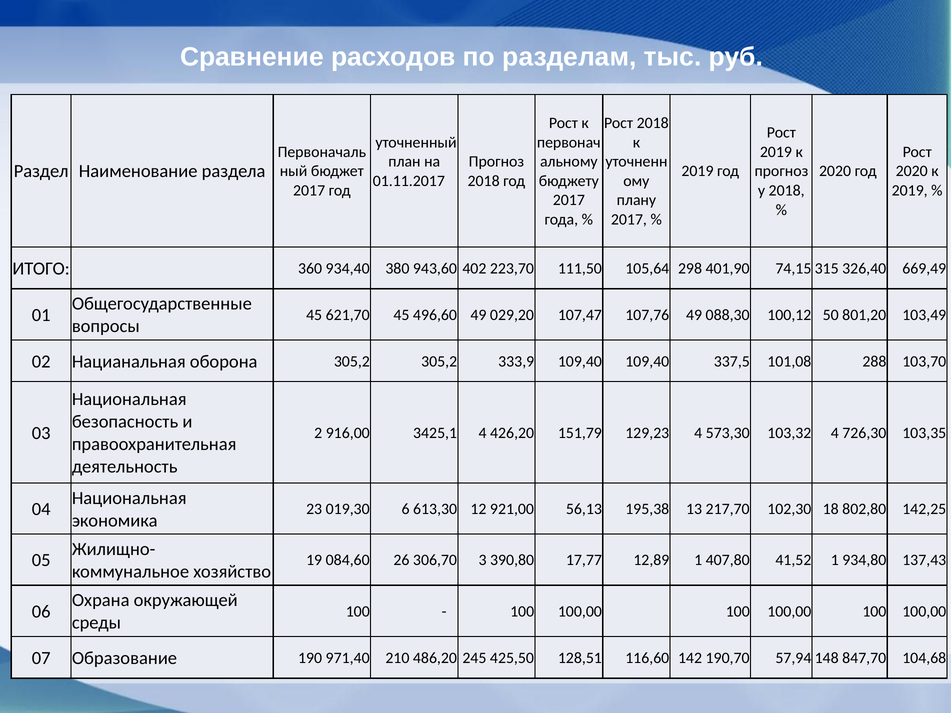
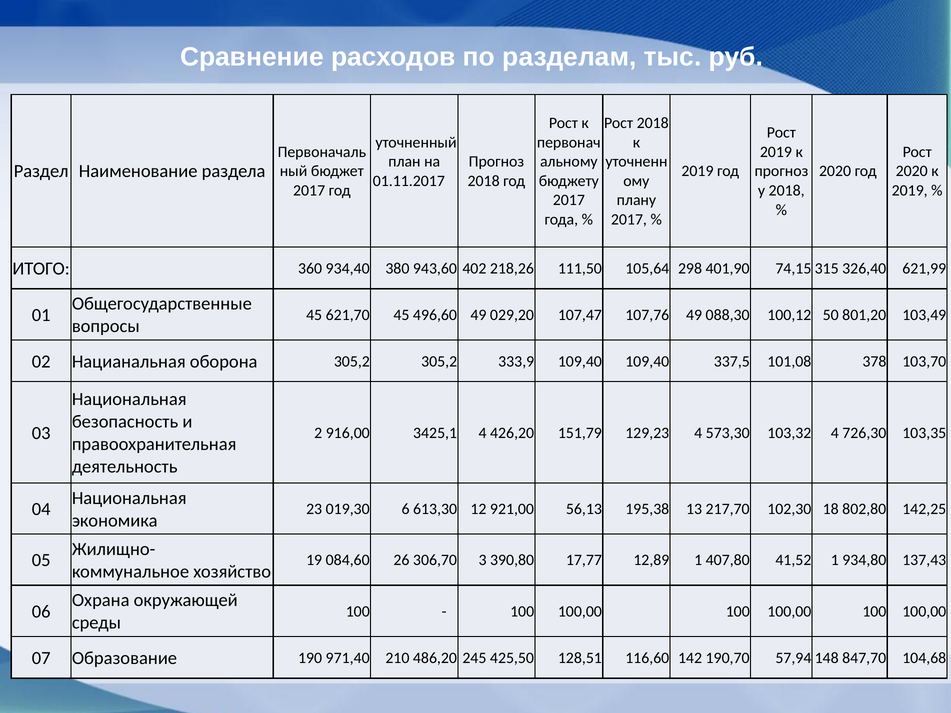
223,70: 223,70 -> 218,26
669,49: 669,49 -> 621,99
288: 288 -> 378
